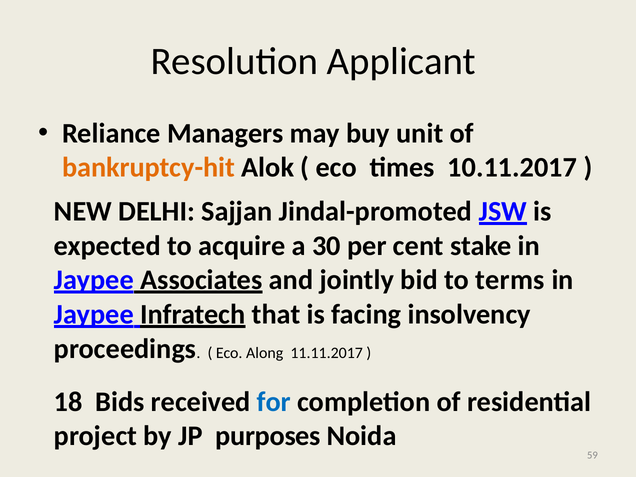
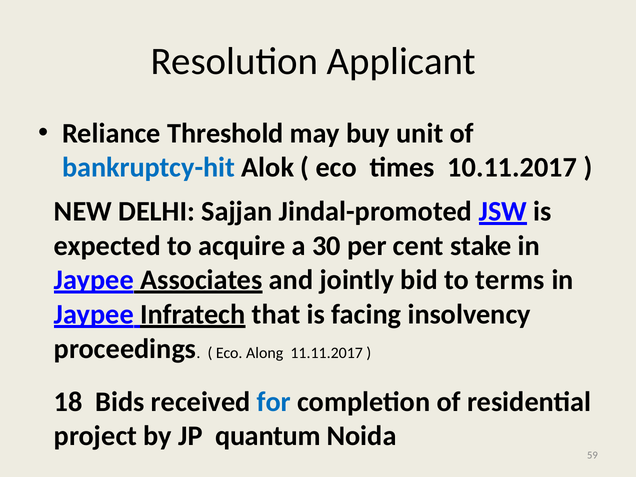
Managers: Managers -> Threshold
bankruptcy-hit colour: orange -> blue
purposes: purposes -> quantum
